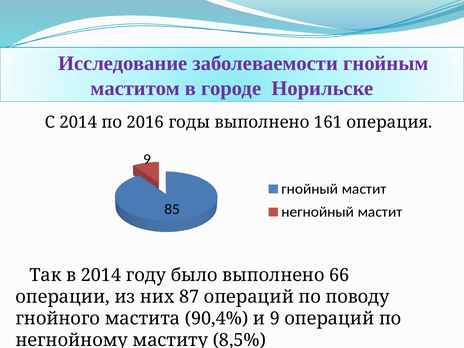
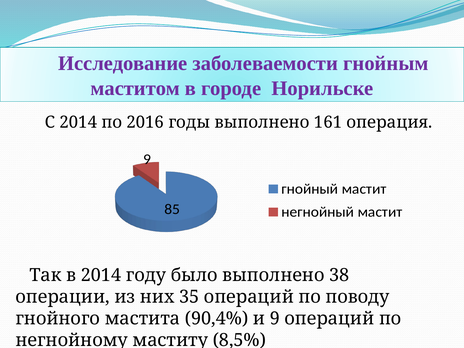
66: 66 -> 38
87: 87 -> 35
